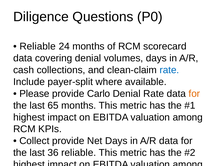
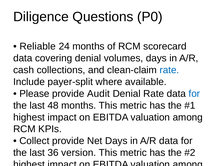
Carlo: Carlo -> Audit
for at (194, 94) colour: orange -> blue
65: 65 -> 48
36 reliable: reliable -> version
